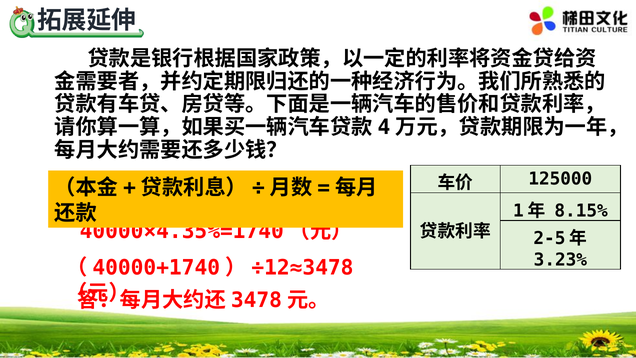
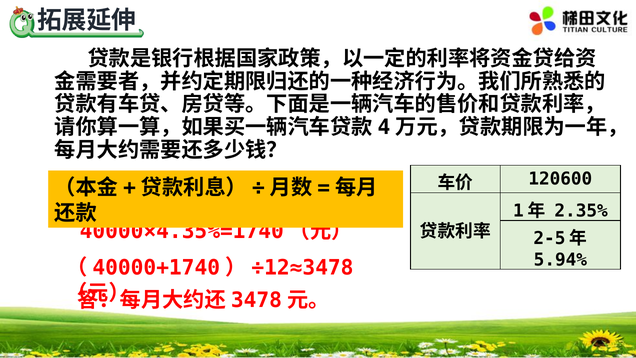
125000: 125000 -> 120600
8.15%: 8.15% -> 2.35%
3.23%: 3.23% -> 5.94%
